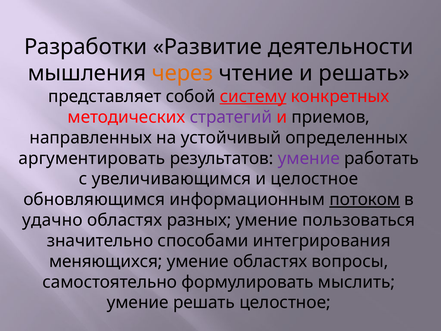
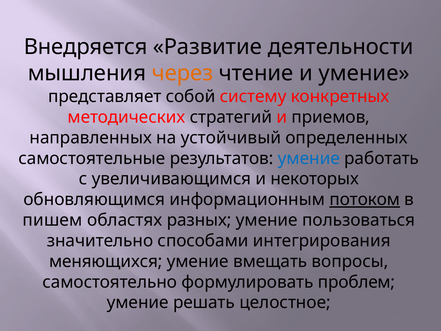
Разработки: Разработки -> Внедряется
и решать: решать -> умение
систему underline: present -> none
стратегий colour: purple -> black
аргументировать: аргументировать -> самостоятельные
умение at (309, 158) colour: purple -> blue
и целостное: целостное -> некоторых
удачно: удачно -> пишем
умение областях: областях -> вмещать
мыслить: мыслить -> проблем
